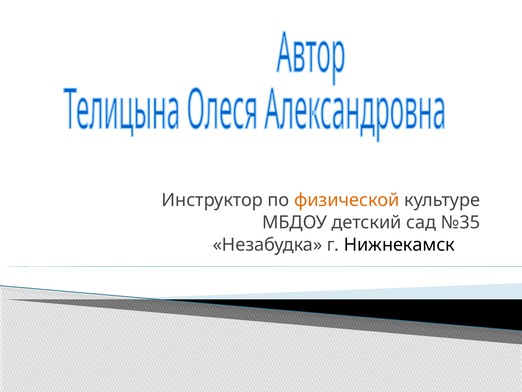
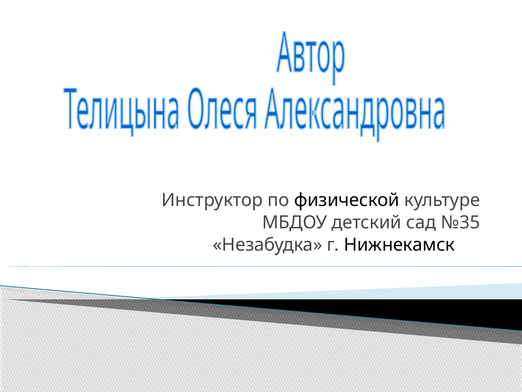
физической colour: orange -> black
